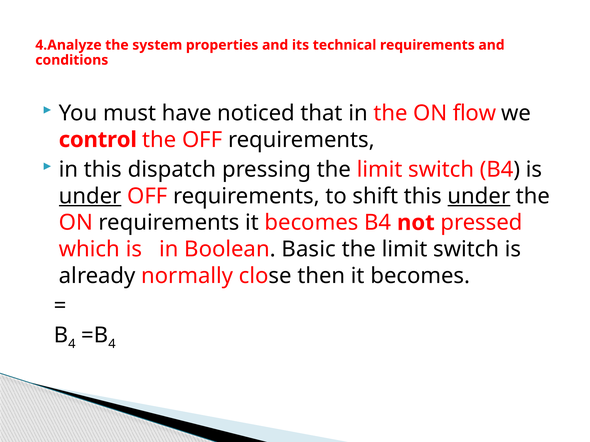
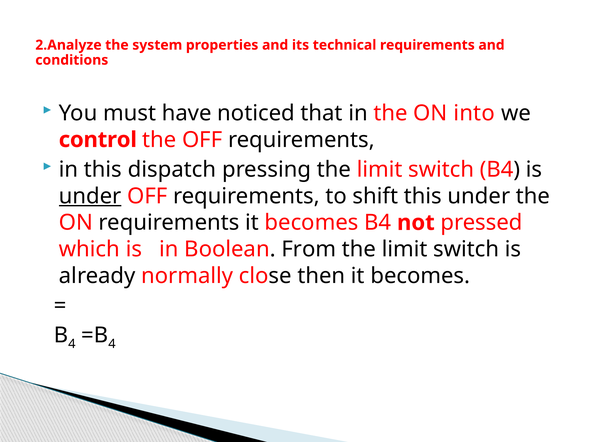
4.Analyze: 4.Analyze -> 2.Analyze
flow: flow -> into
under at (479, 196) underline: present -> none
Basic: Basic -> From
